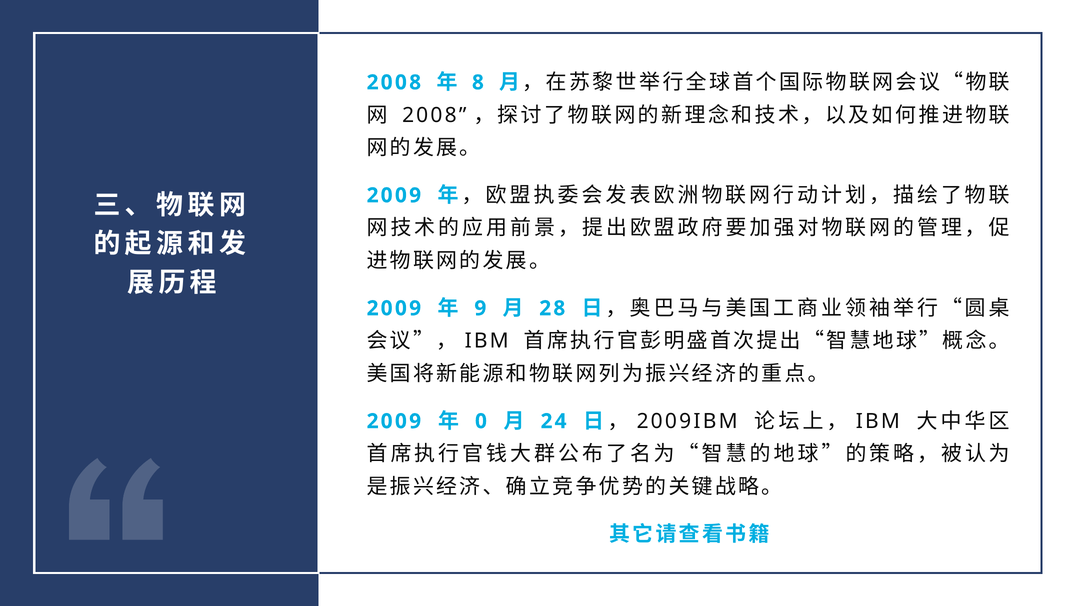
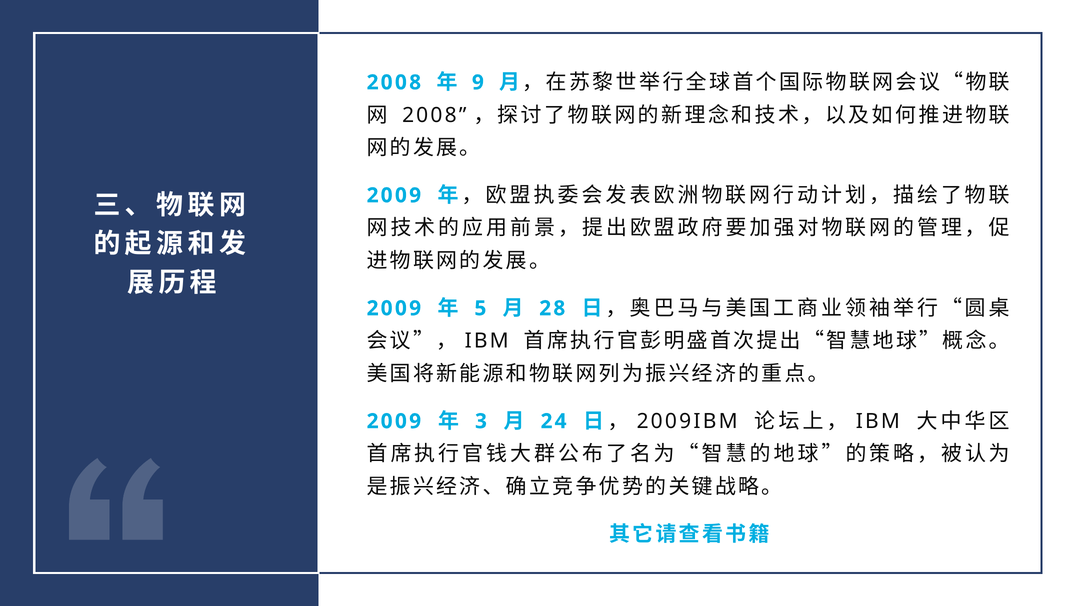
8: 8 -> 9
9: 9 -> 5
0: 0 -> 3
